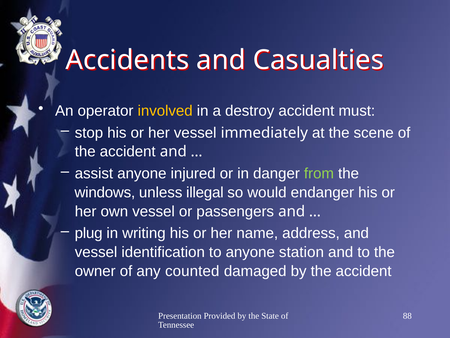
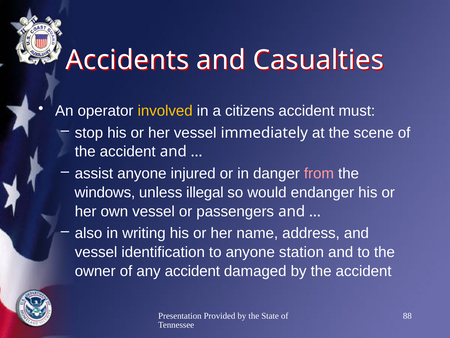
destroy: destroy -> citizens
from colour: light green -> pink
plug: plug -> also
any counted: counted -> accident
